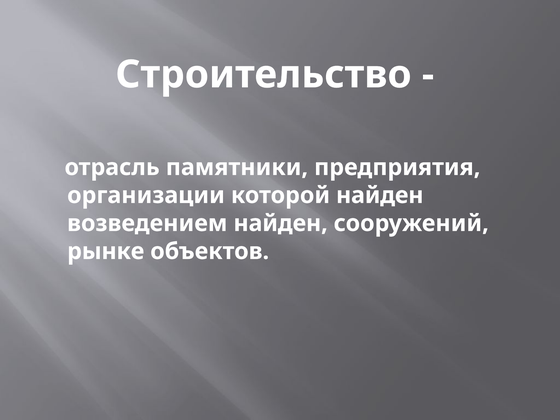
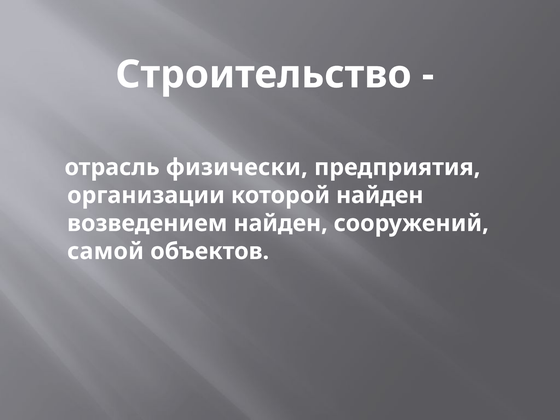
памятники: памятники -> физически
рынке: рынке -> самой
